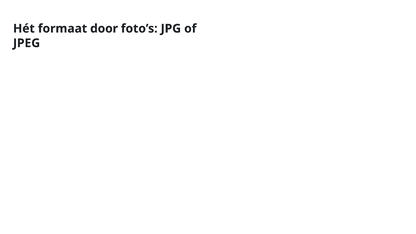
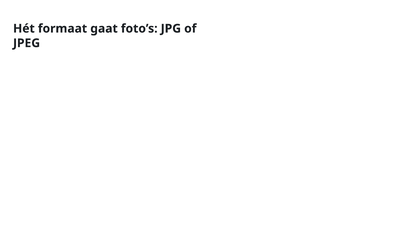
door: door -> gaat
